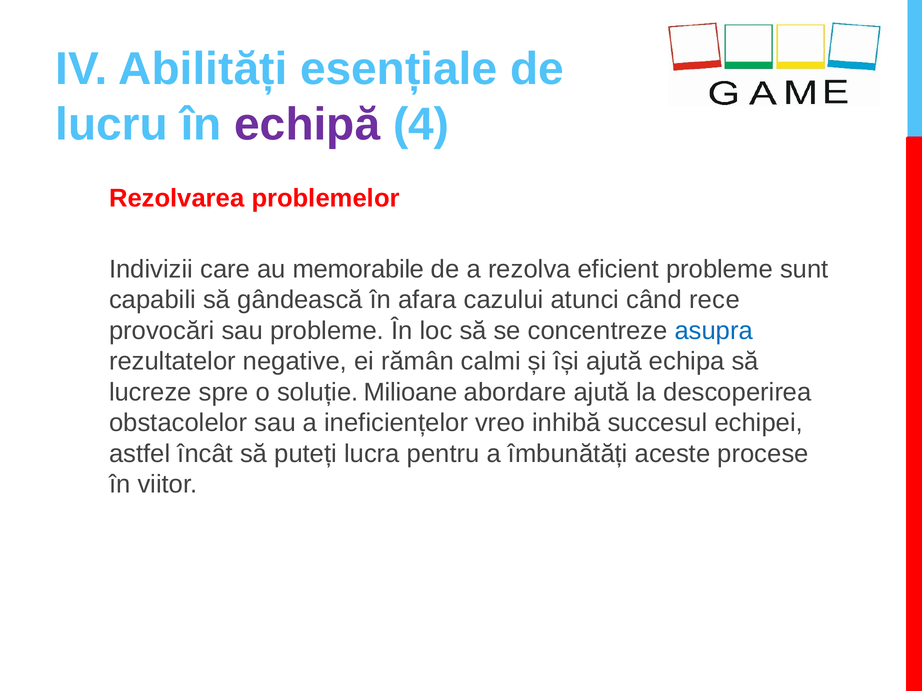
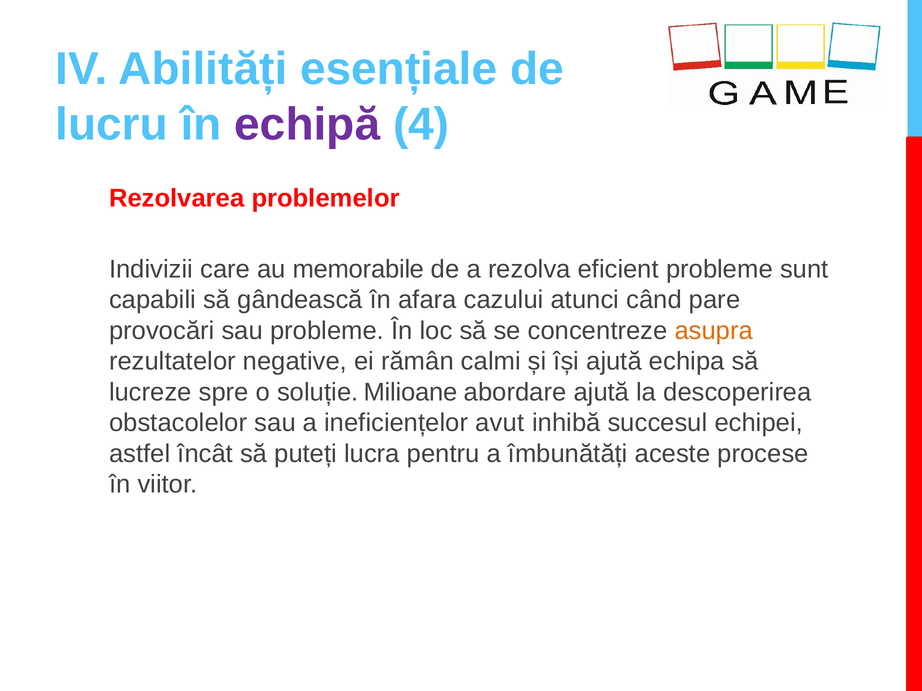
rece: rece -> pare
asupra colour: blue -> orange
vreo: vreo -> avut
